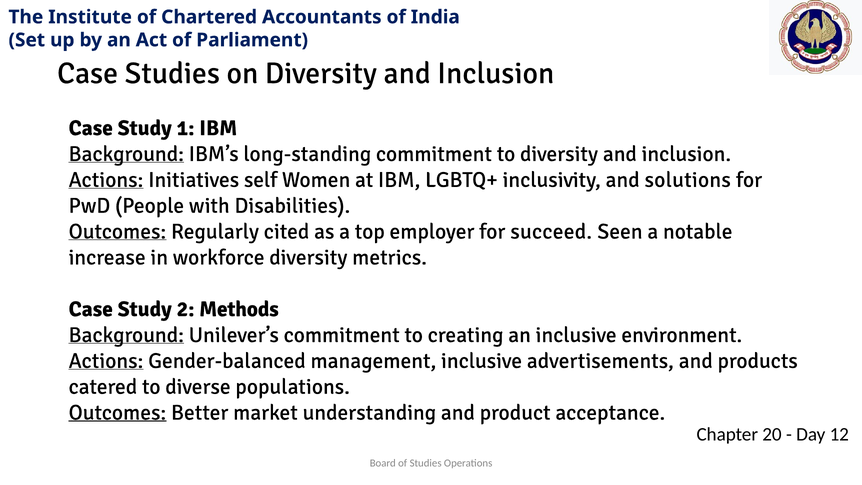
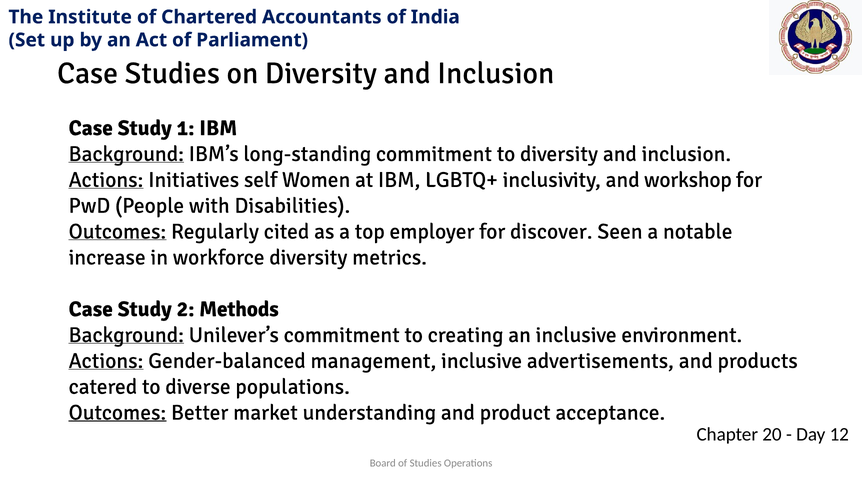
solutions: solutions -> workshop
succeed: succeed -> discover
